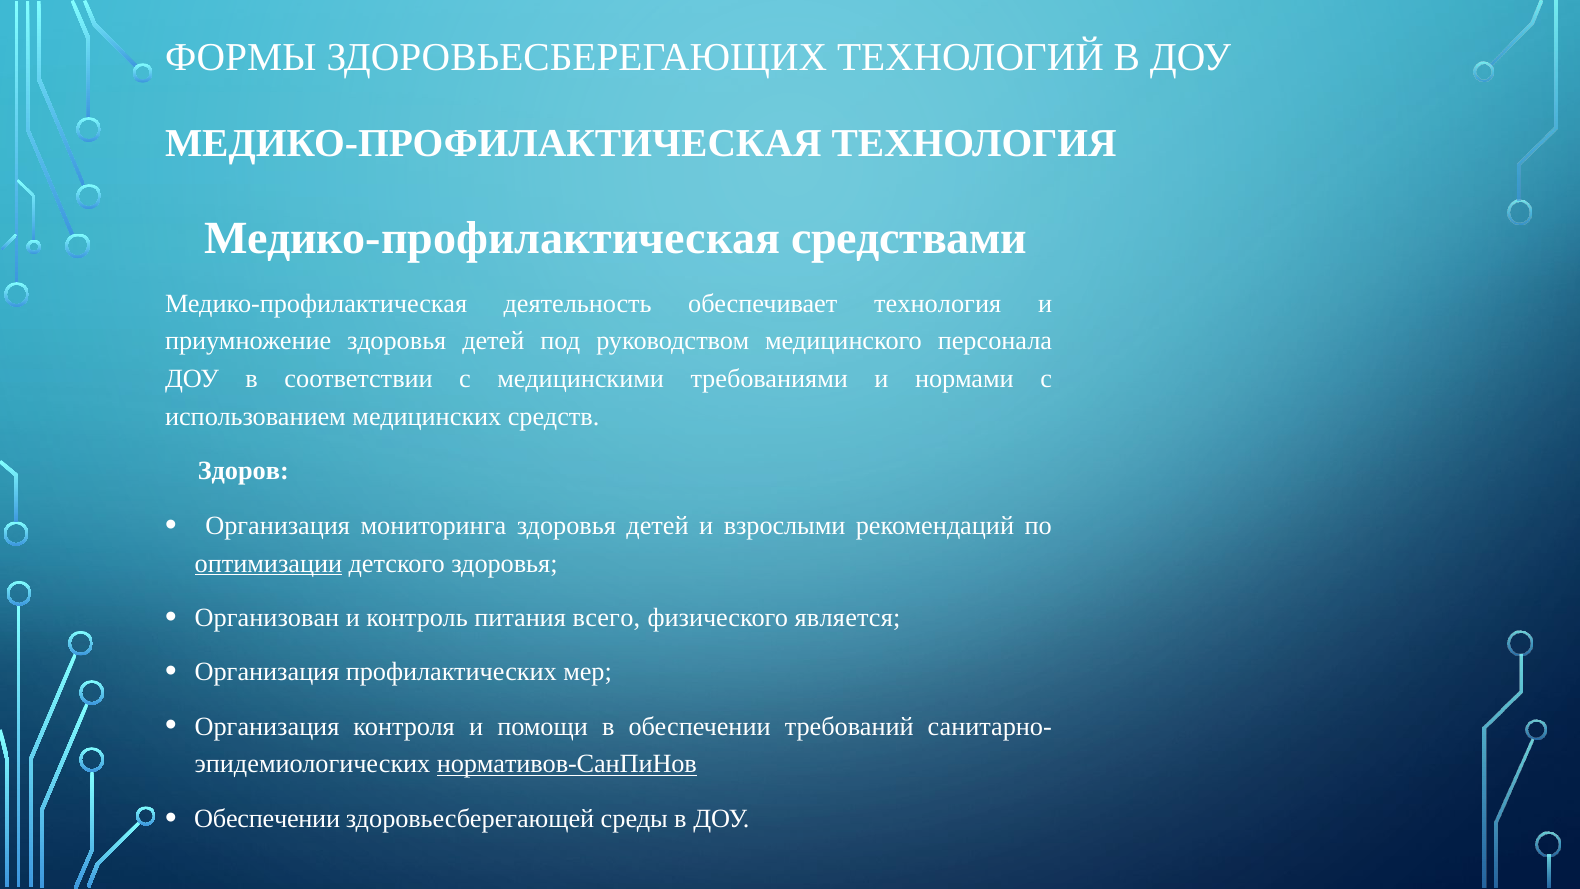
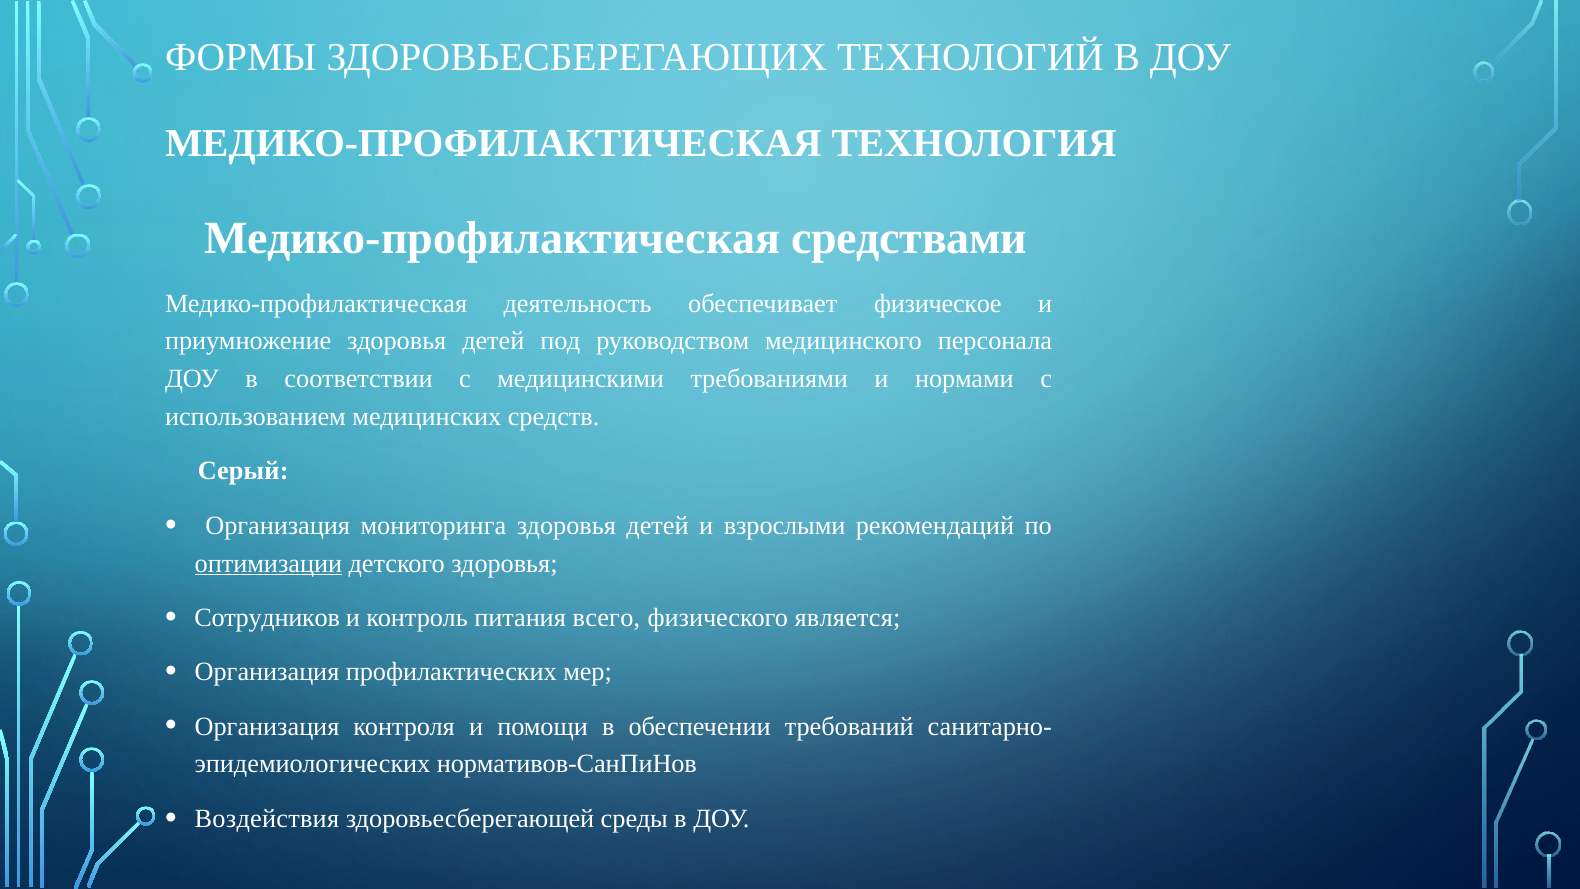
обеспечивает технология: технология -> физическое
Здоров: Здоров -> Серый
Организован: Организован -> Сотрудников
нормативов-СанПиНов underline: present -> none
Обеспечении at (267, 818): Обеспечении -> Воздействия
